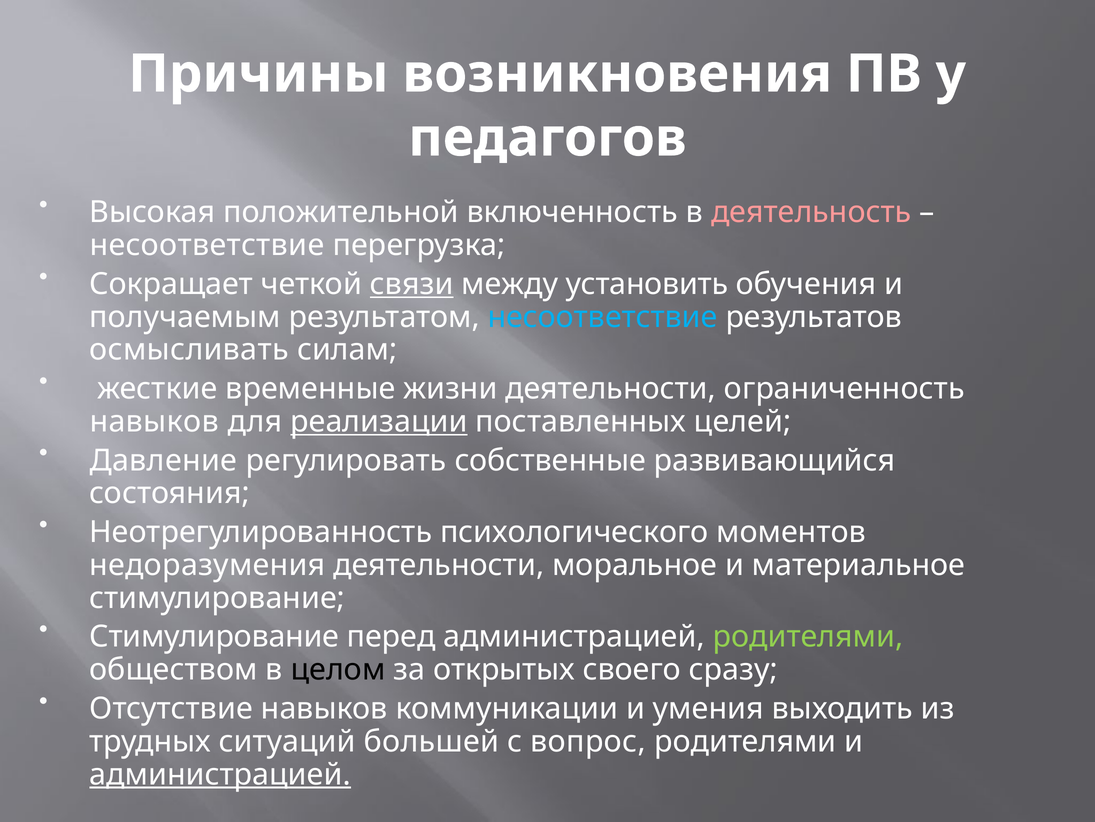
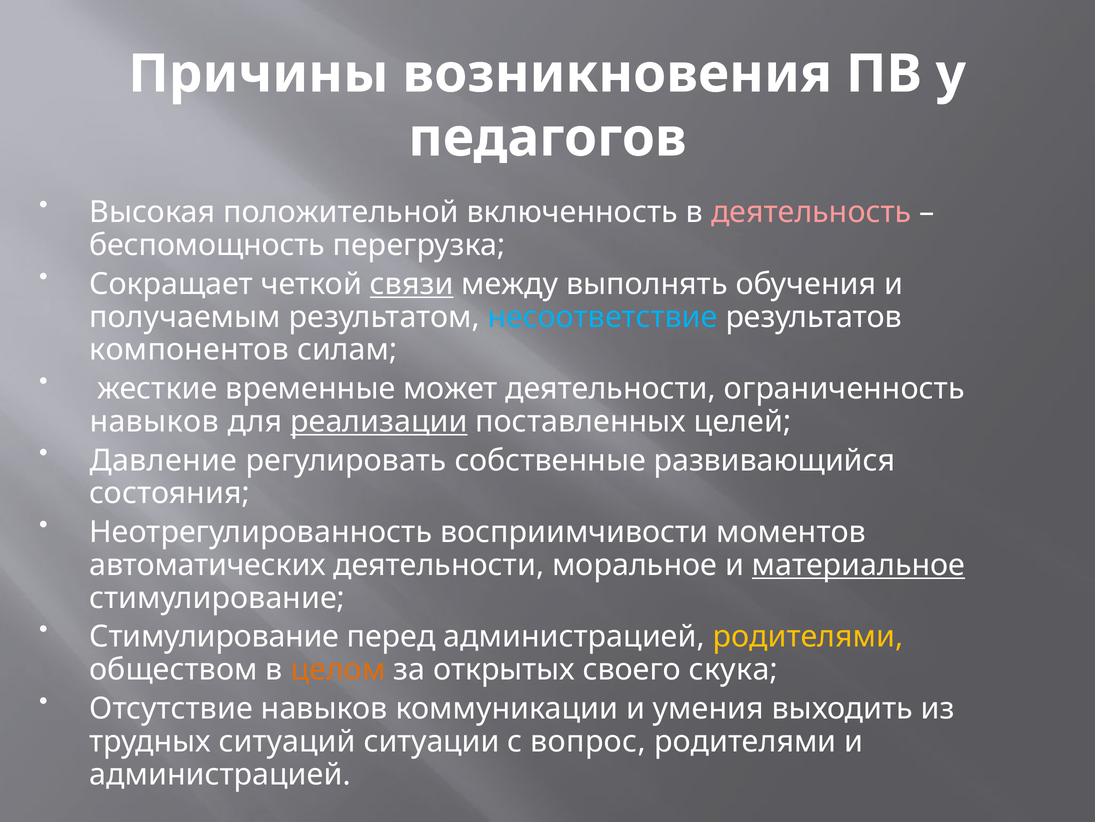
несоответствие at (207, 245): несоответствие -> беспомощность
установить: установить -> выполнять
осмысливать: осмысливать -> компонентов
жизни: жизни -> может
психологического: психологического -> восприимчивости
недоразумения: недоразумения -> автоматических
материальное underline: none -> present
родителями at (808, 636) colour: light green -> yellow
целом colour: black -> orange
сразу: сразу -> скука
большей: большей -> ситуации
администрацией at (220, 774) underline: present -> none
